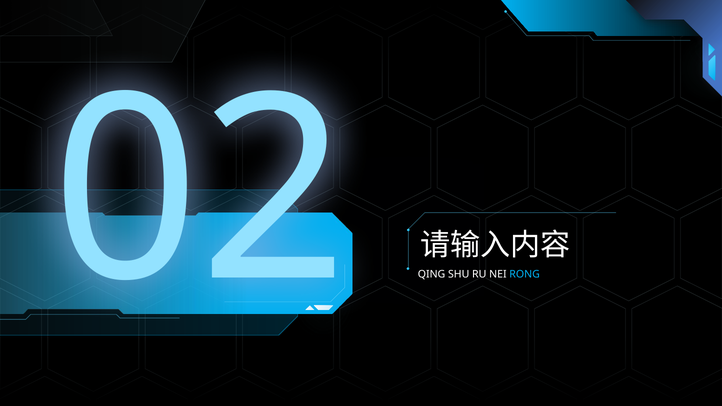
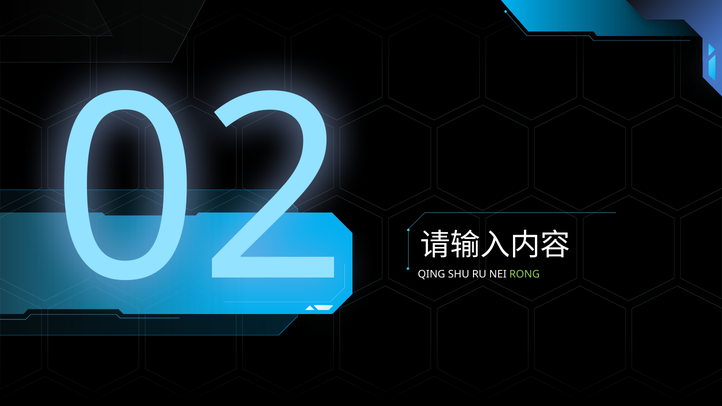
RONG colour: light blue -> light green
